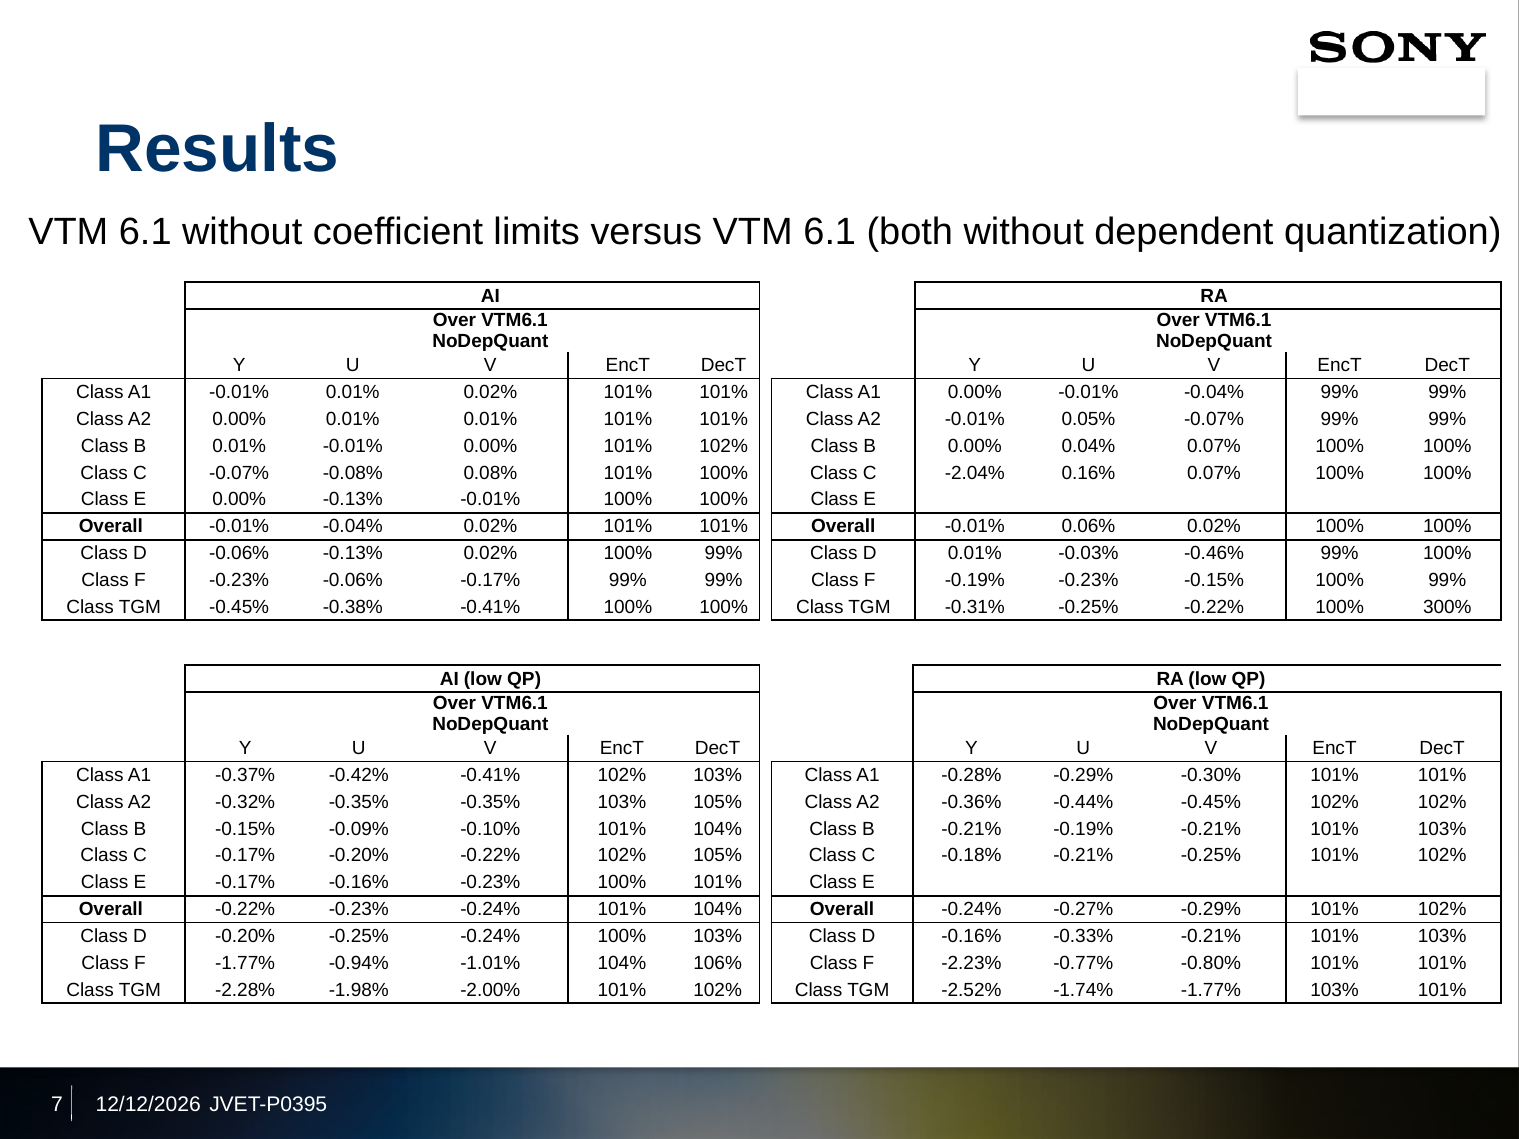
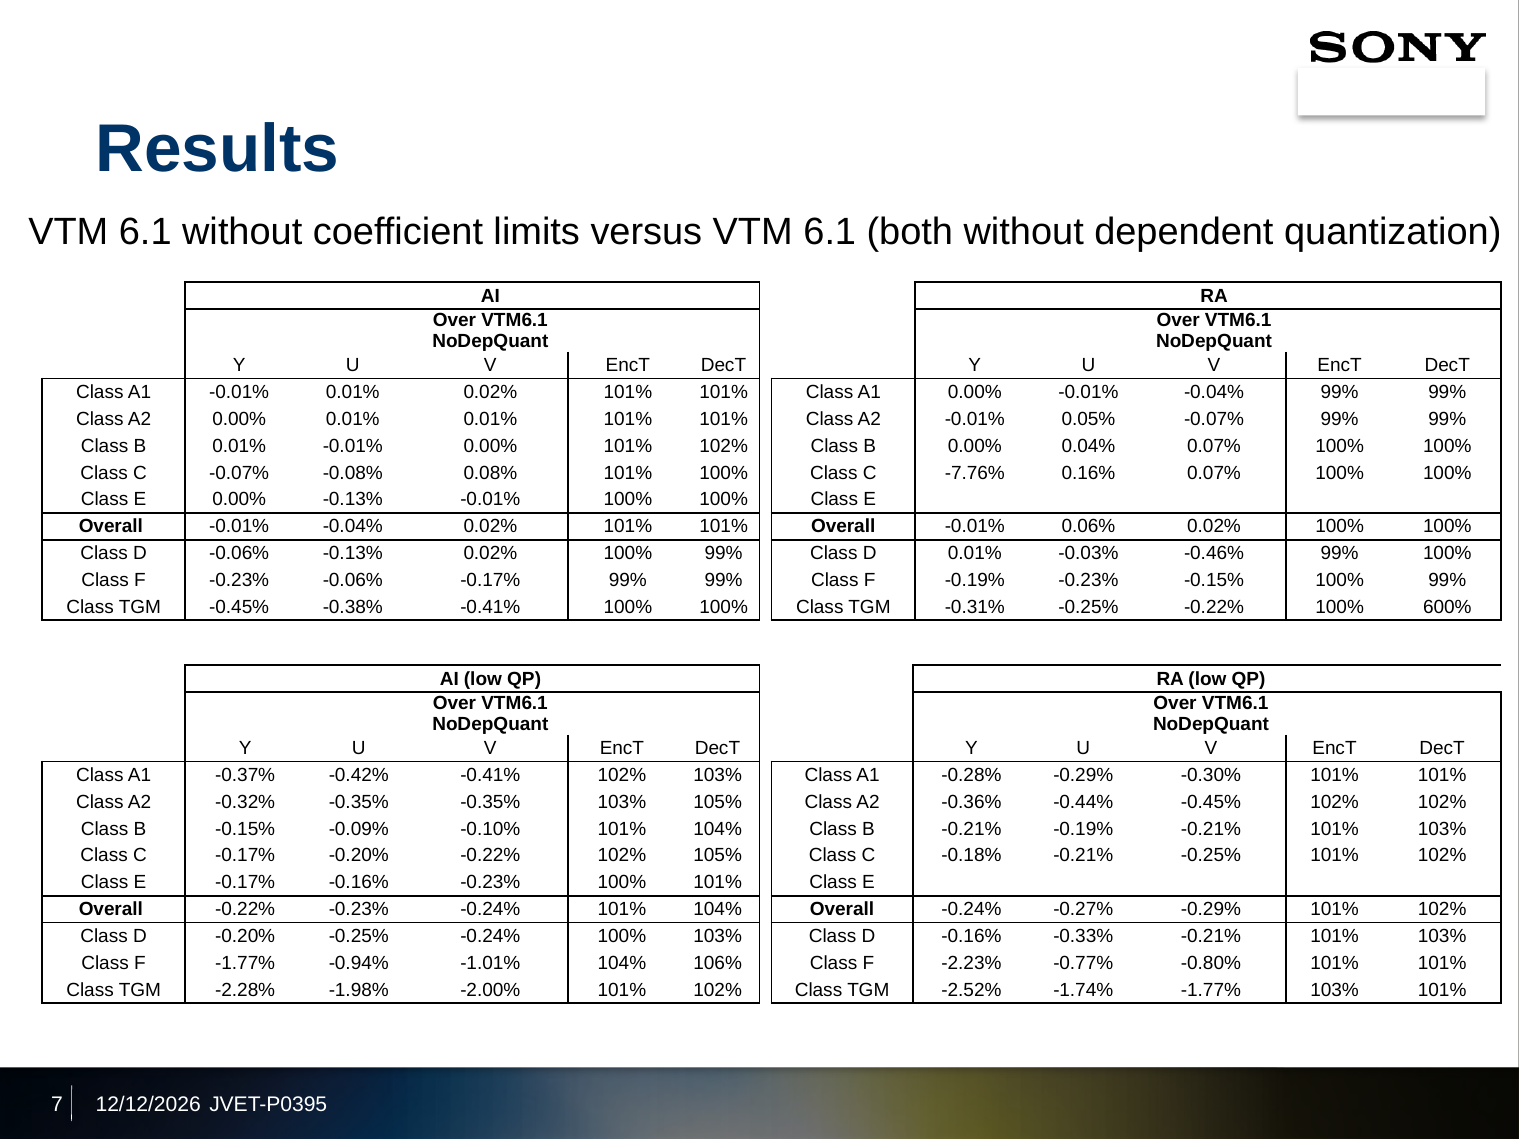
-2.04%: -2.04% -> -7.76%
300%: 300% -> 600%
